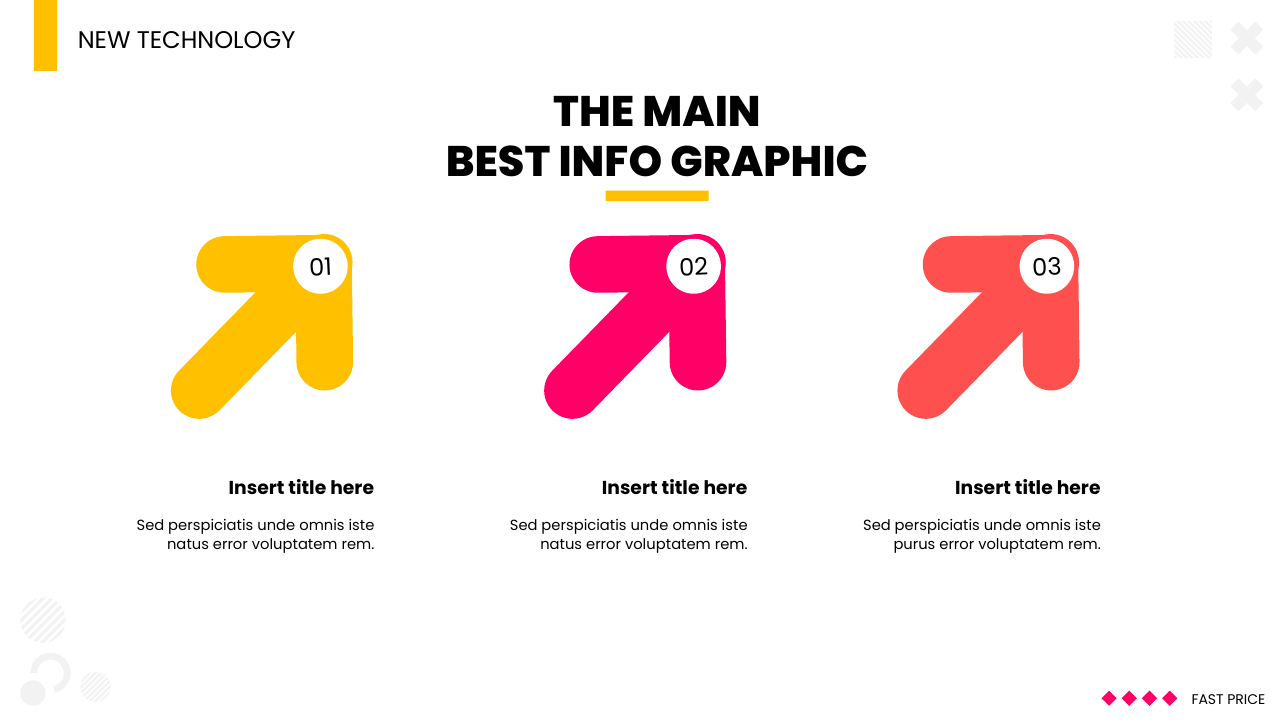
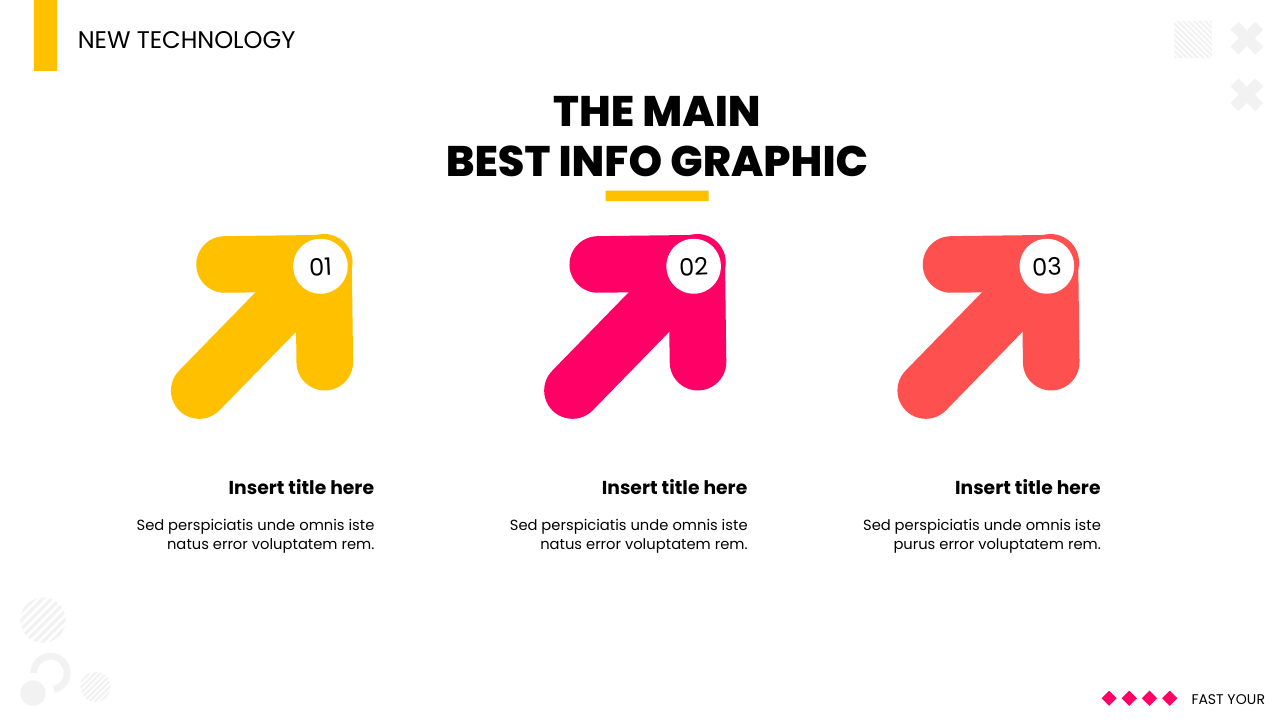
PRICE: PRICE -> YOUR
